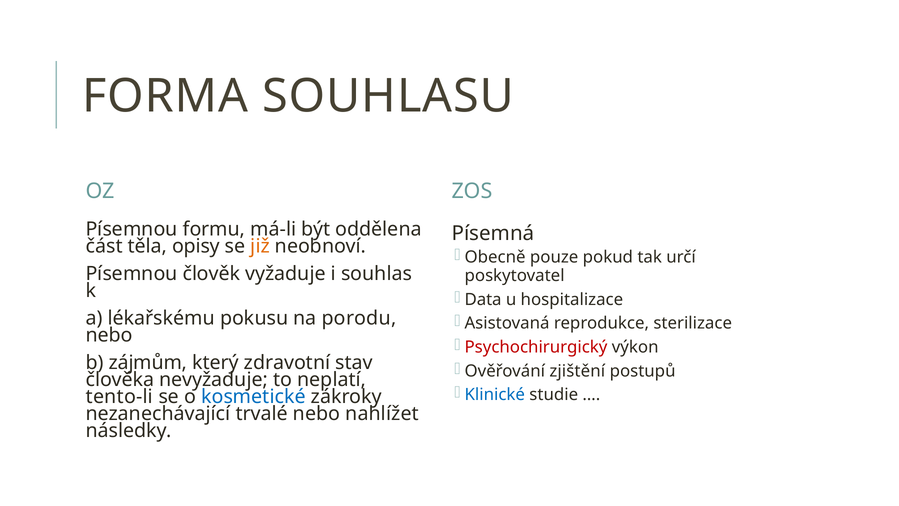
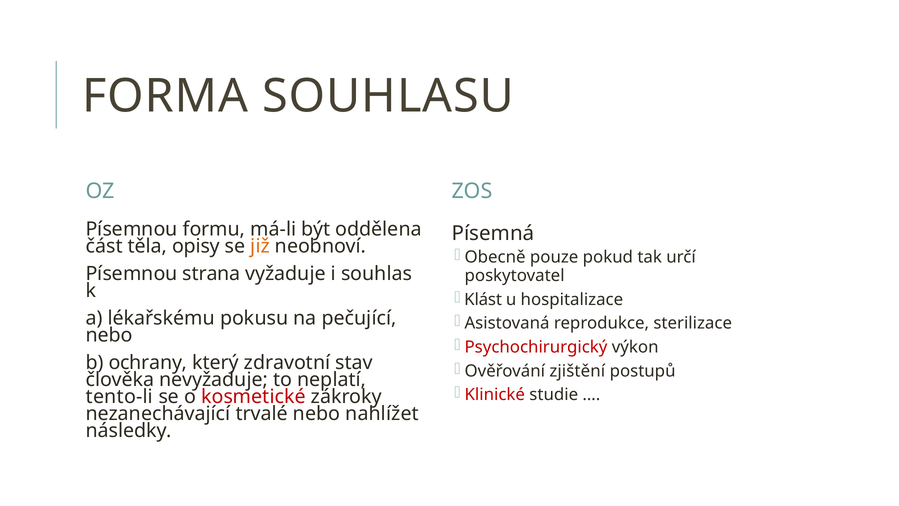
člověk: člověk -> strana
Data: Data -> Klást
porodu: porodu -> pečující
zájmům: zájmům -> ochrany
Klinické colour: blue -> red
kosmetické colour: blue -> red
